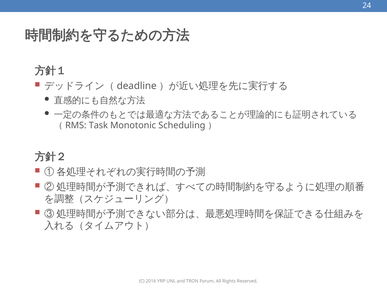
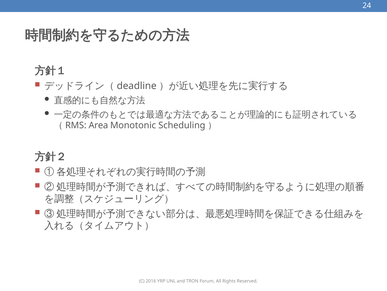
Task: Task -> Area
